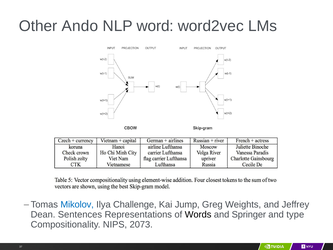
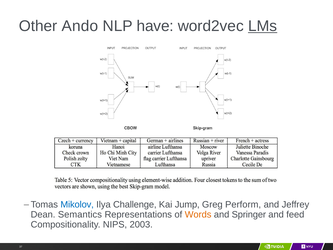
word: word -> have
LMs underline: none -> present
Weights: Weights -> Perform
Sentences: Sentences -> Semantics
Words colour: black -> orange
type: type -> feed
2073: 2073 -> 2003
